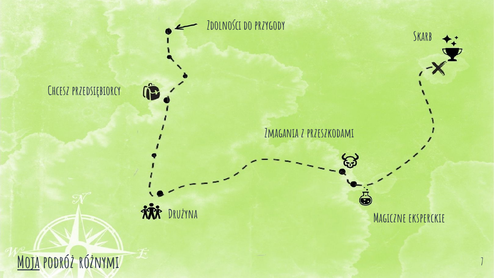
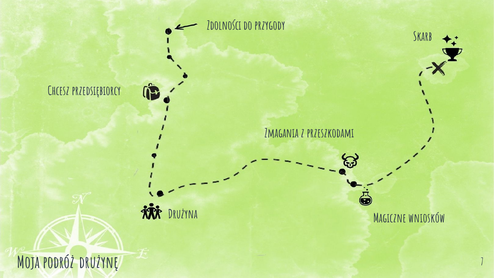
eksperckie: eksperckie -> wniosków
Moja underline: present -> none
różnymi: różnymi -> drużynę
